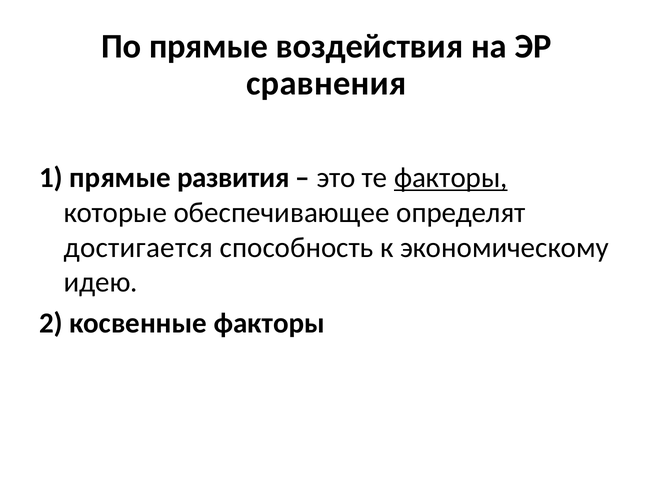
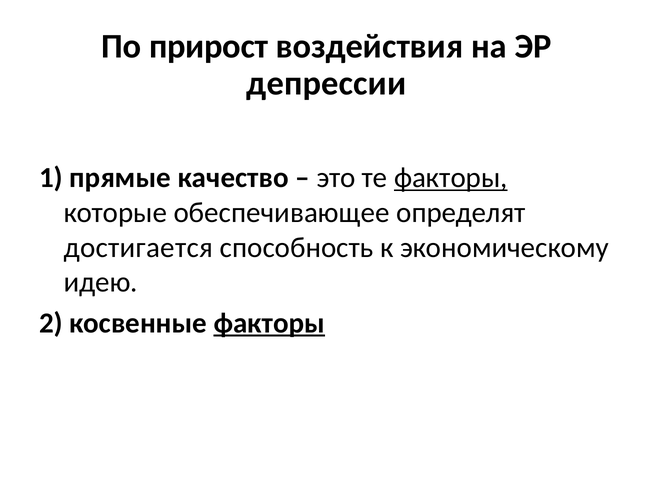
По прямые: прямые -> прирост
сравнения: сравнения -> депрессии
развития: развития -> качество
факторы at (269, 323) underline: none -> present
